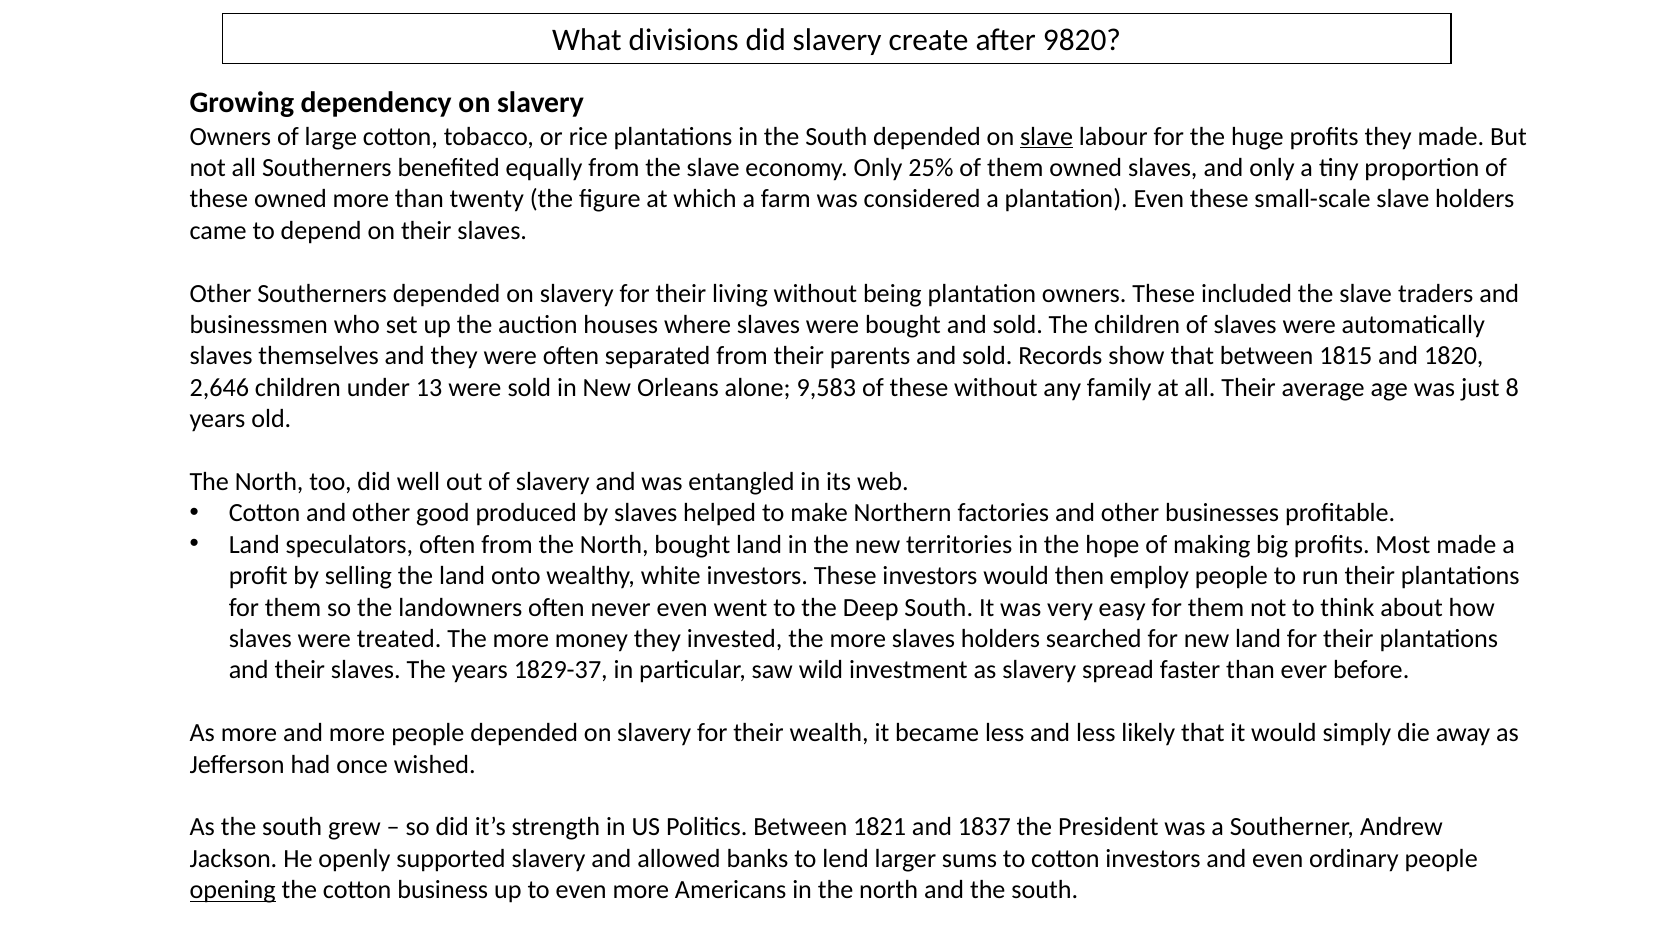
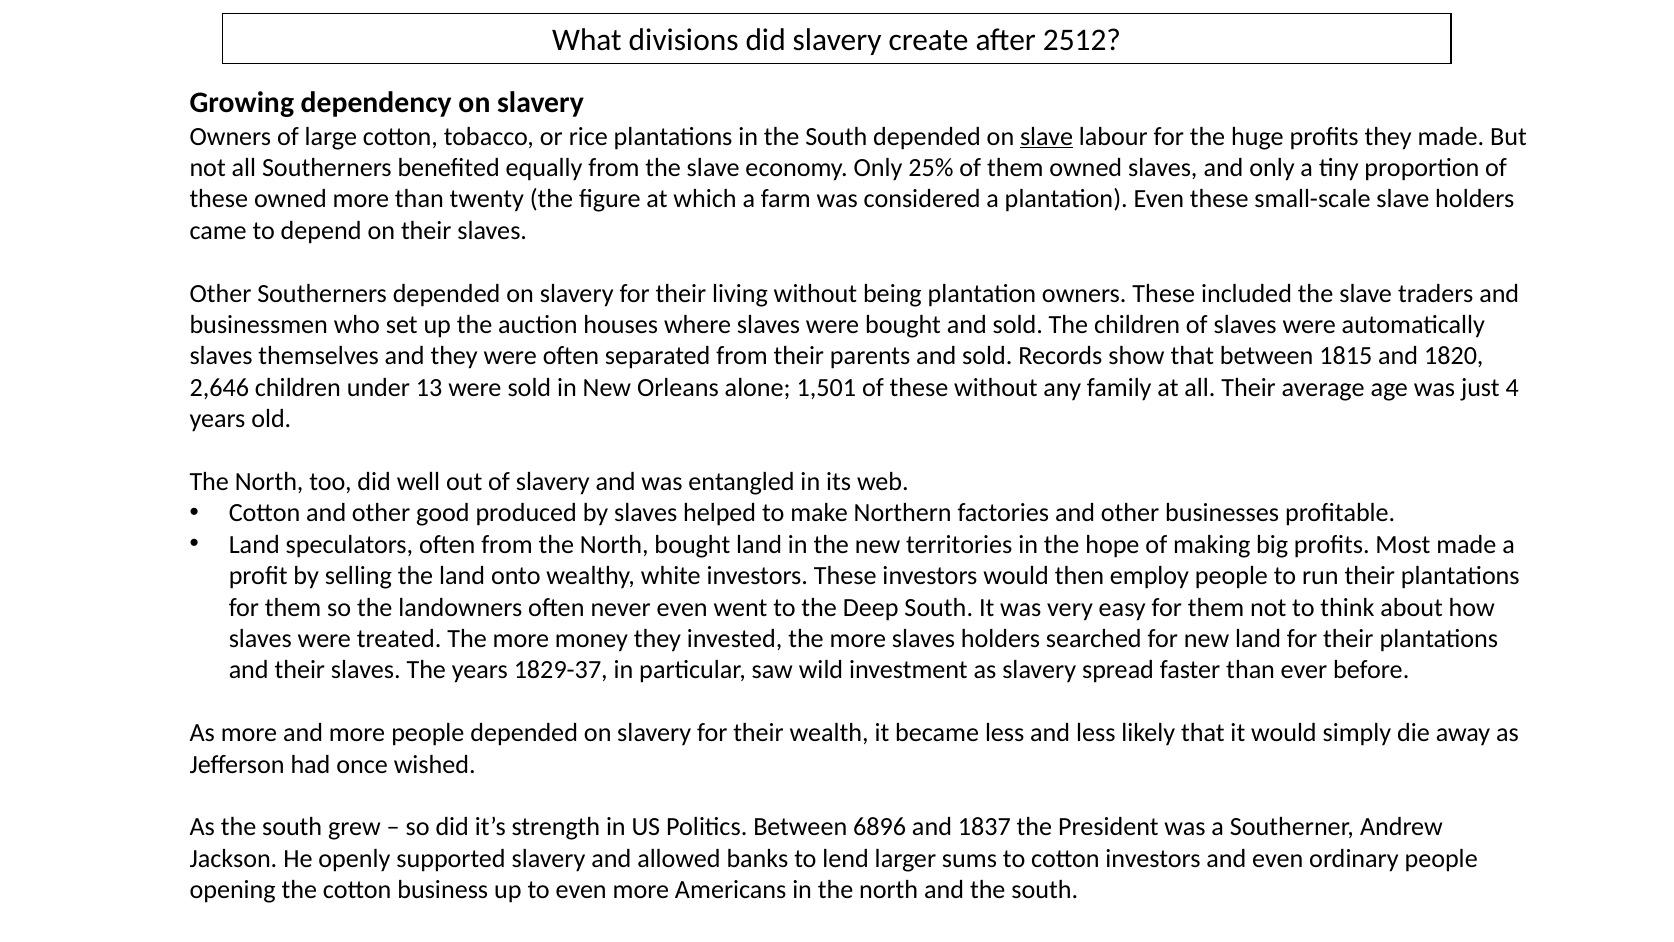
9820: 9820 -> 2512
9,583: 9,583 -> 1,501
8: 8 -> 4
1821: 1821 -> 6896
opening underline: present -> none
